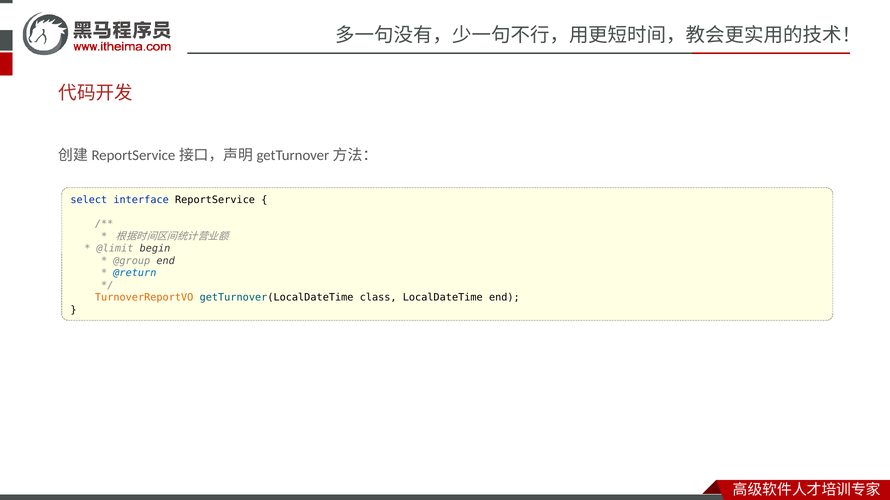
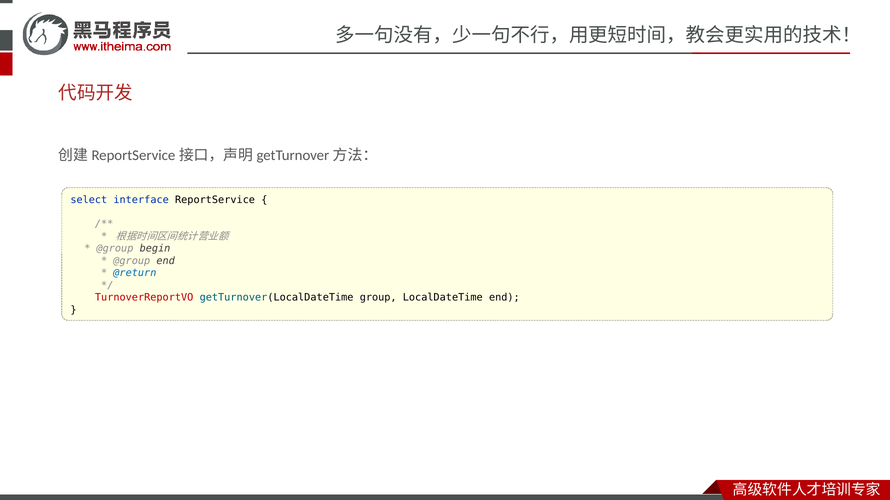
@limit at (115, 249): @limit -> @group
TurnoverReportVO colour: orange -> red
class: class -> group
